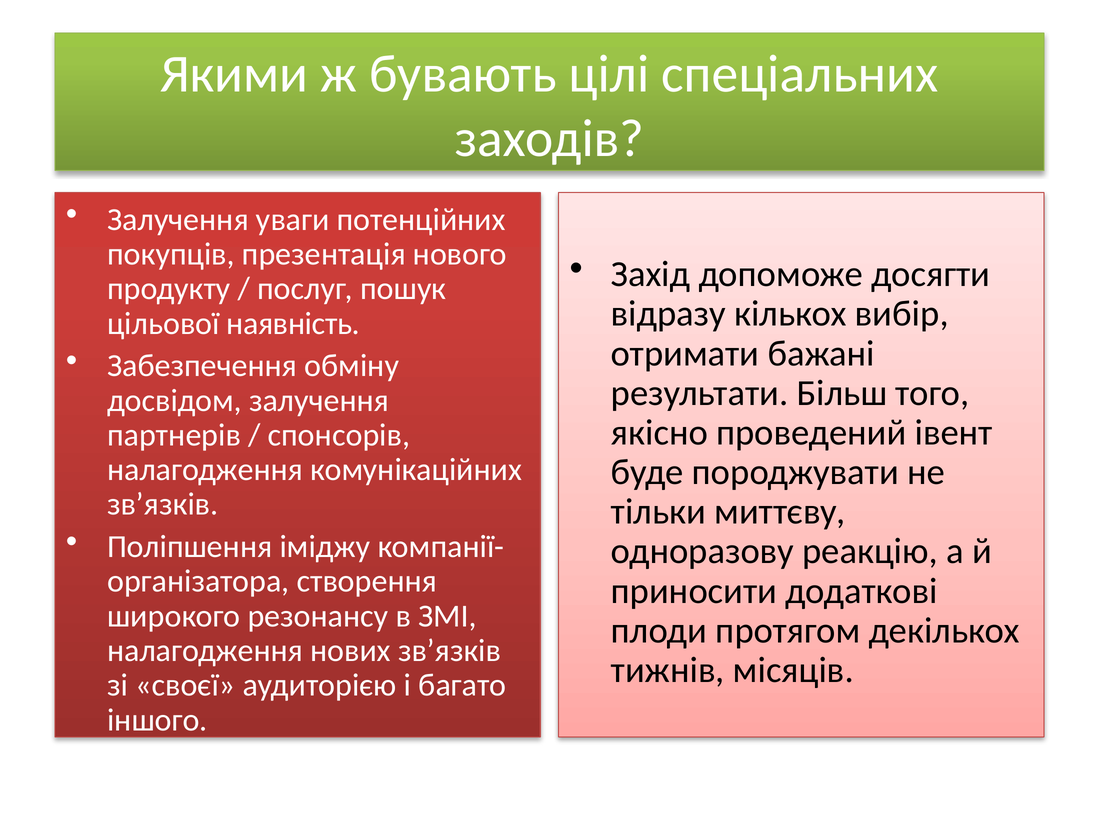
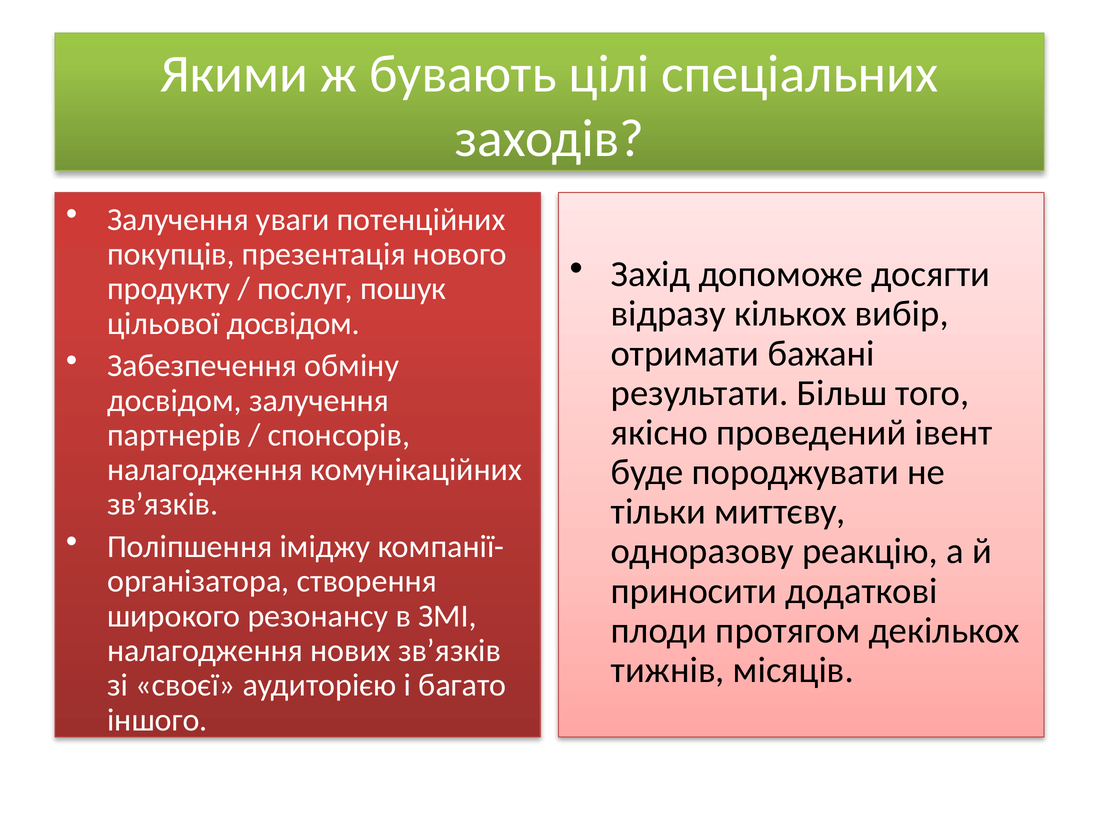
цільової наявність: наявність -> досвідом
